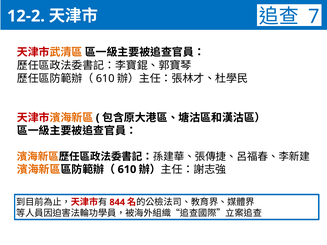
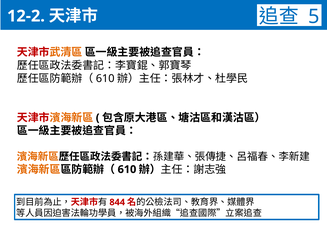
7: 7 -> 5
